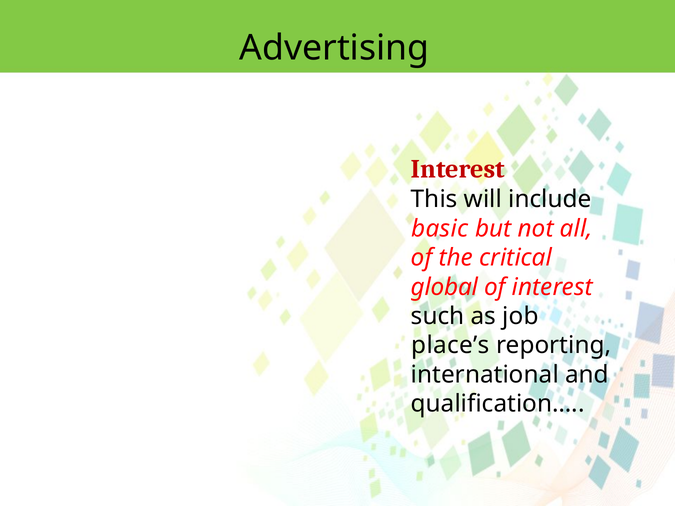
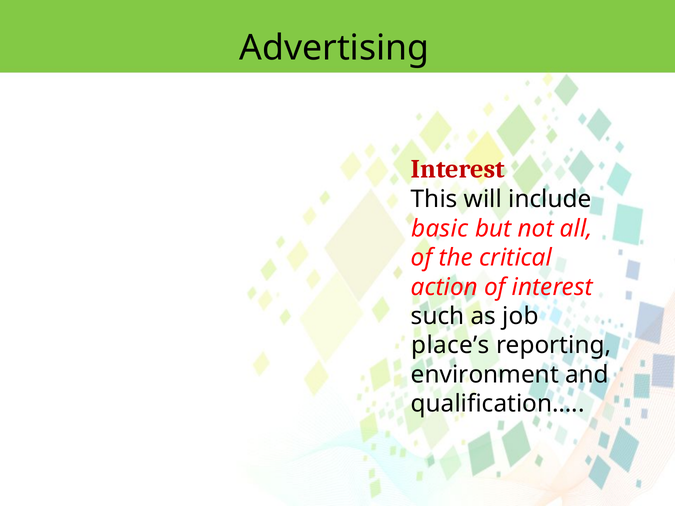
global: global -> action
international: international -> environment
